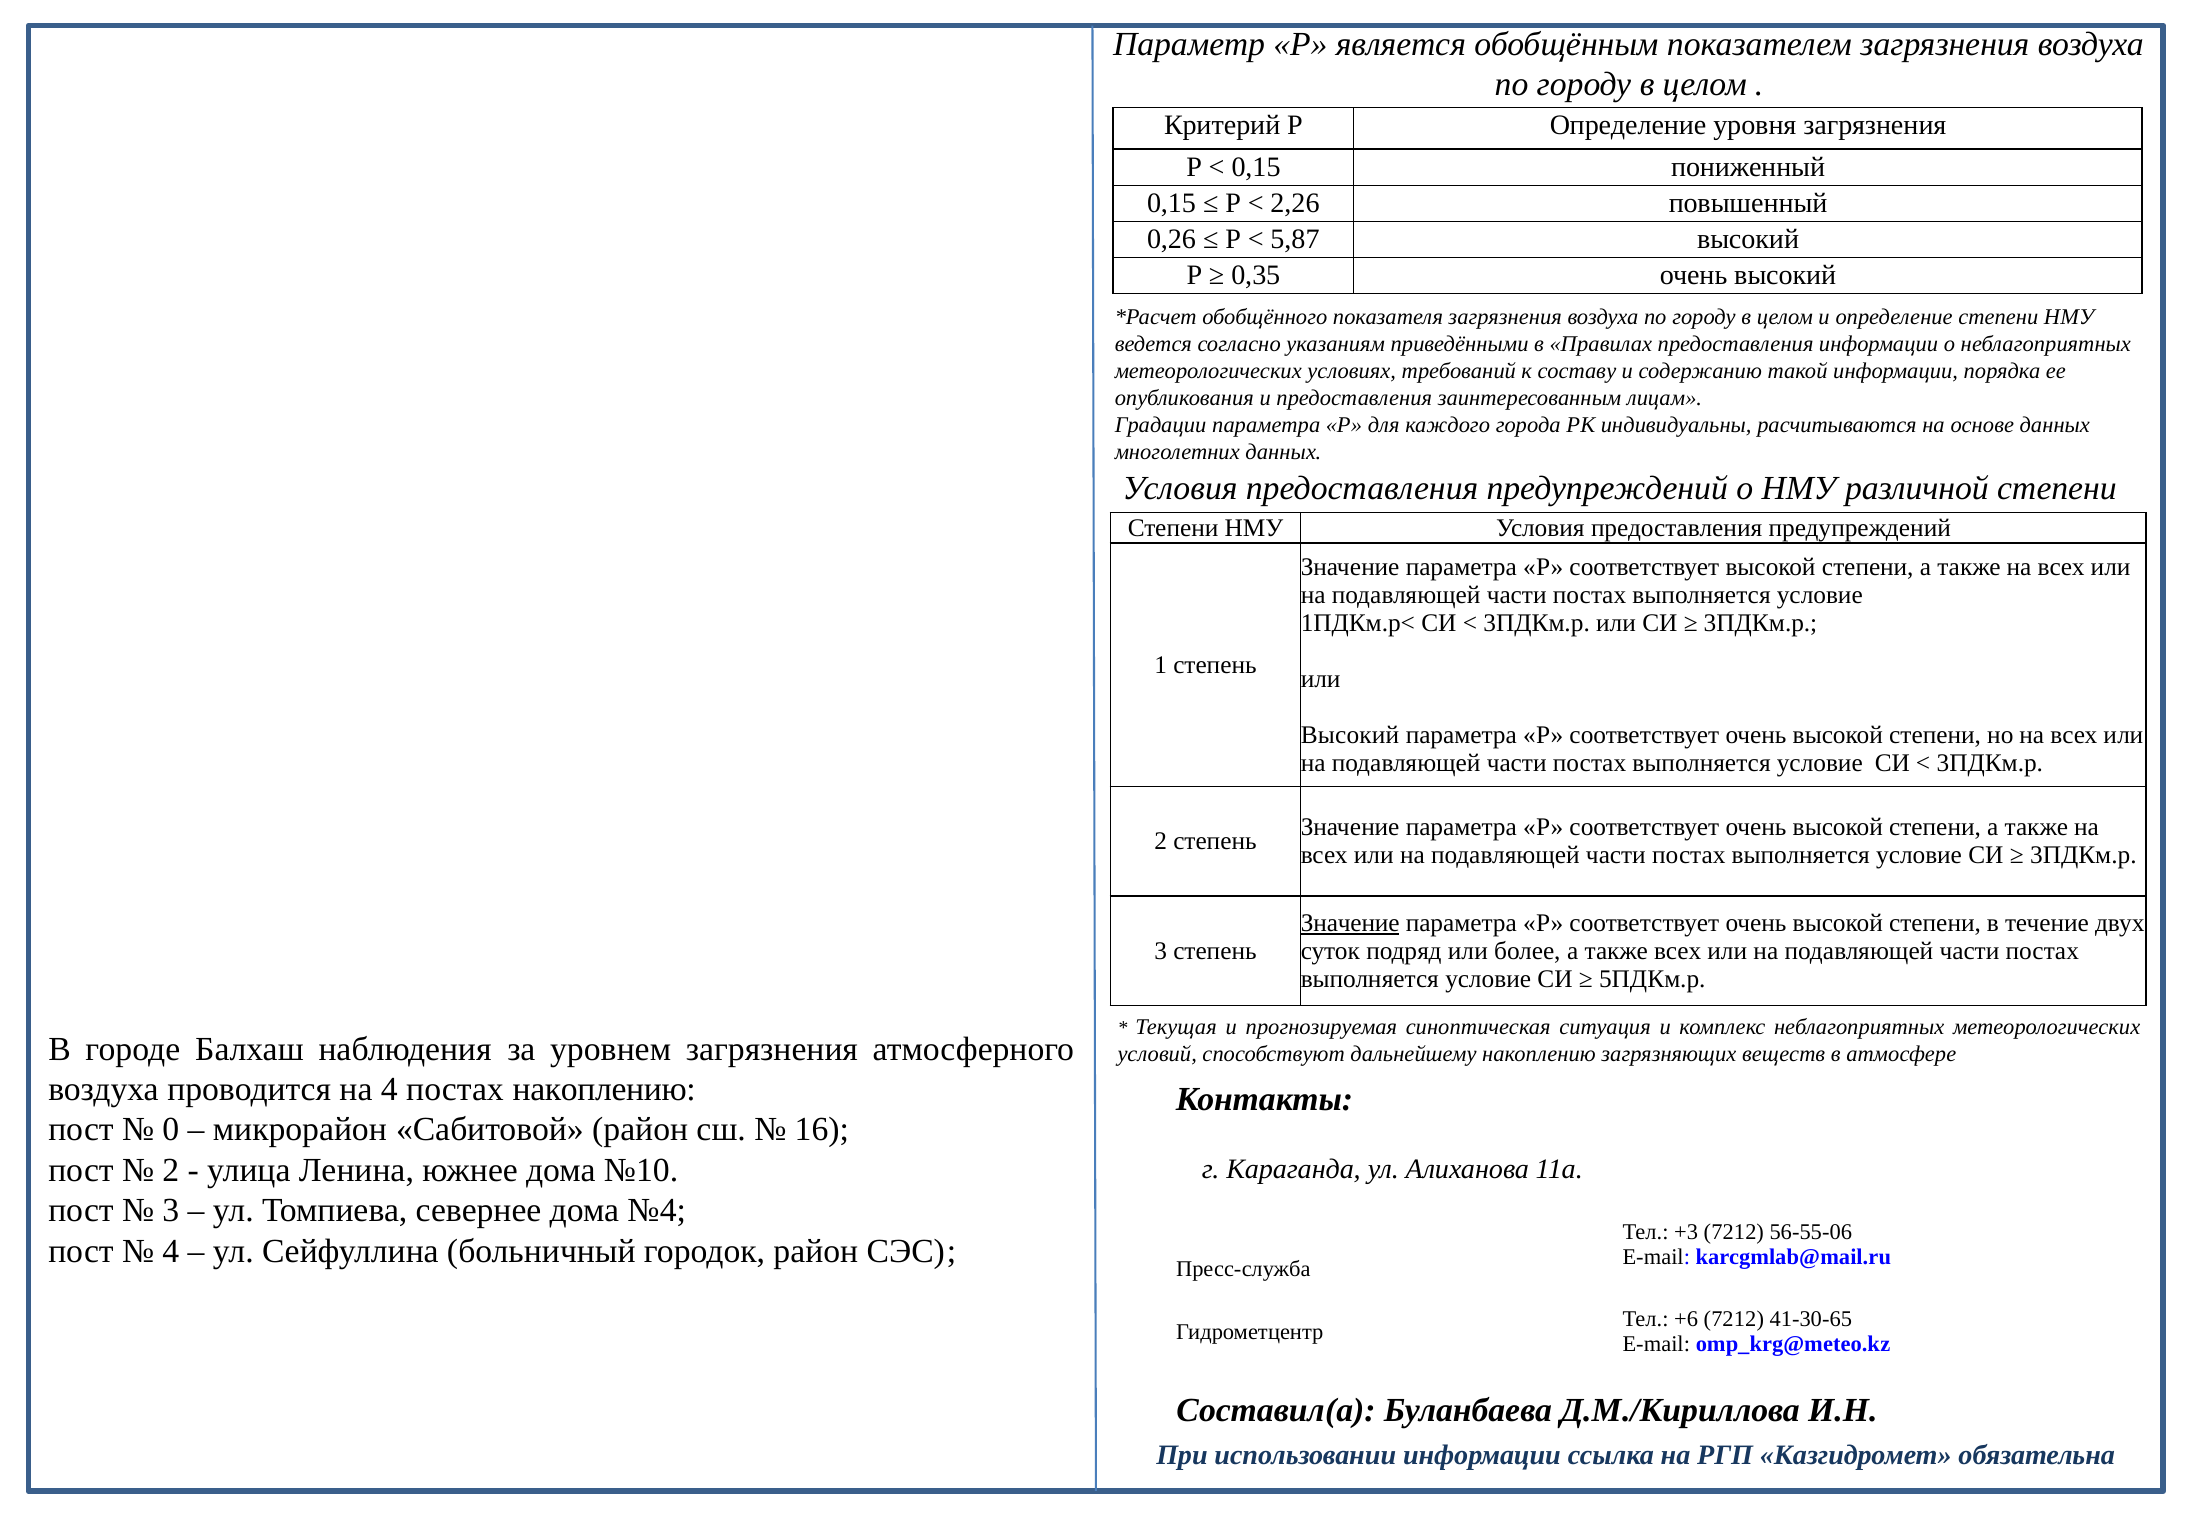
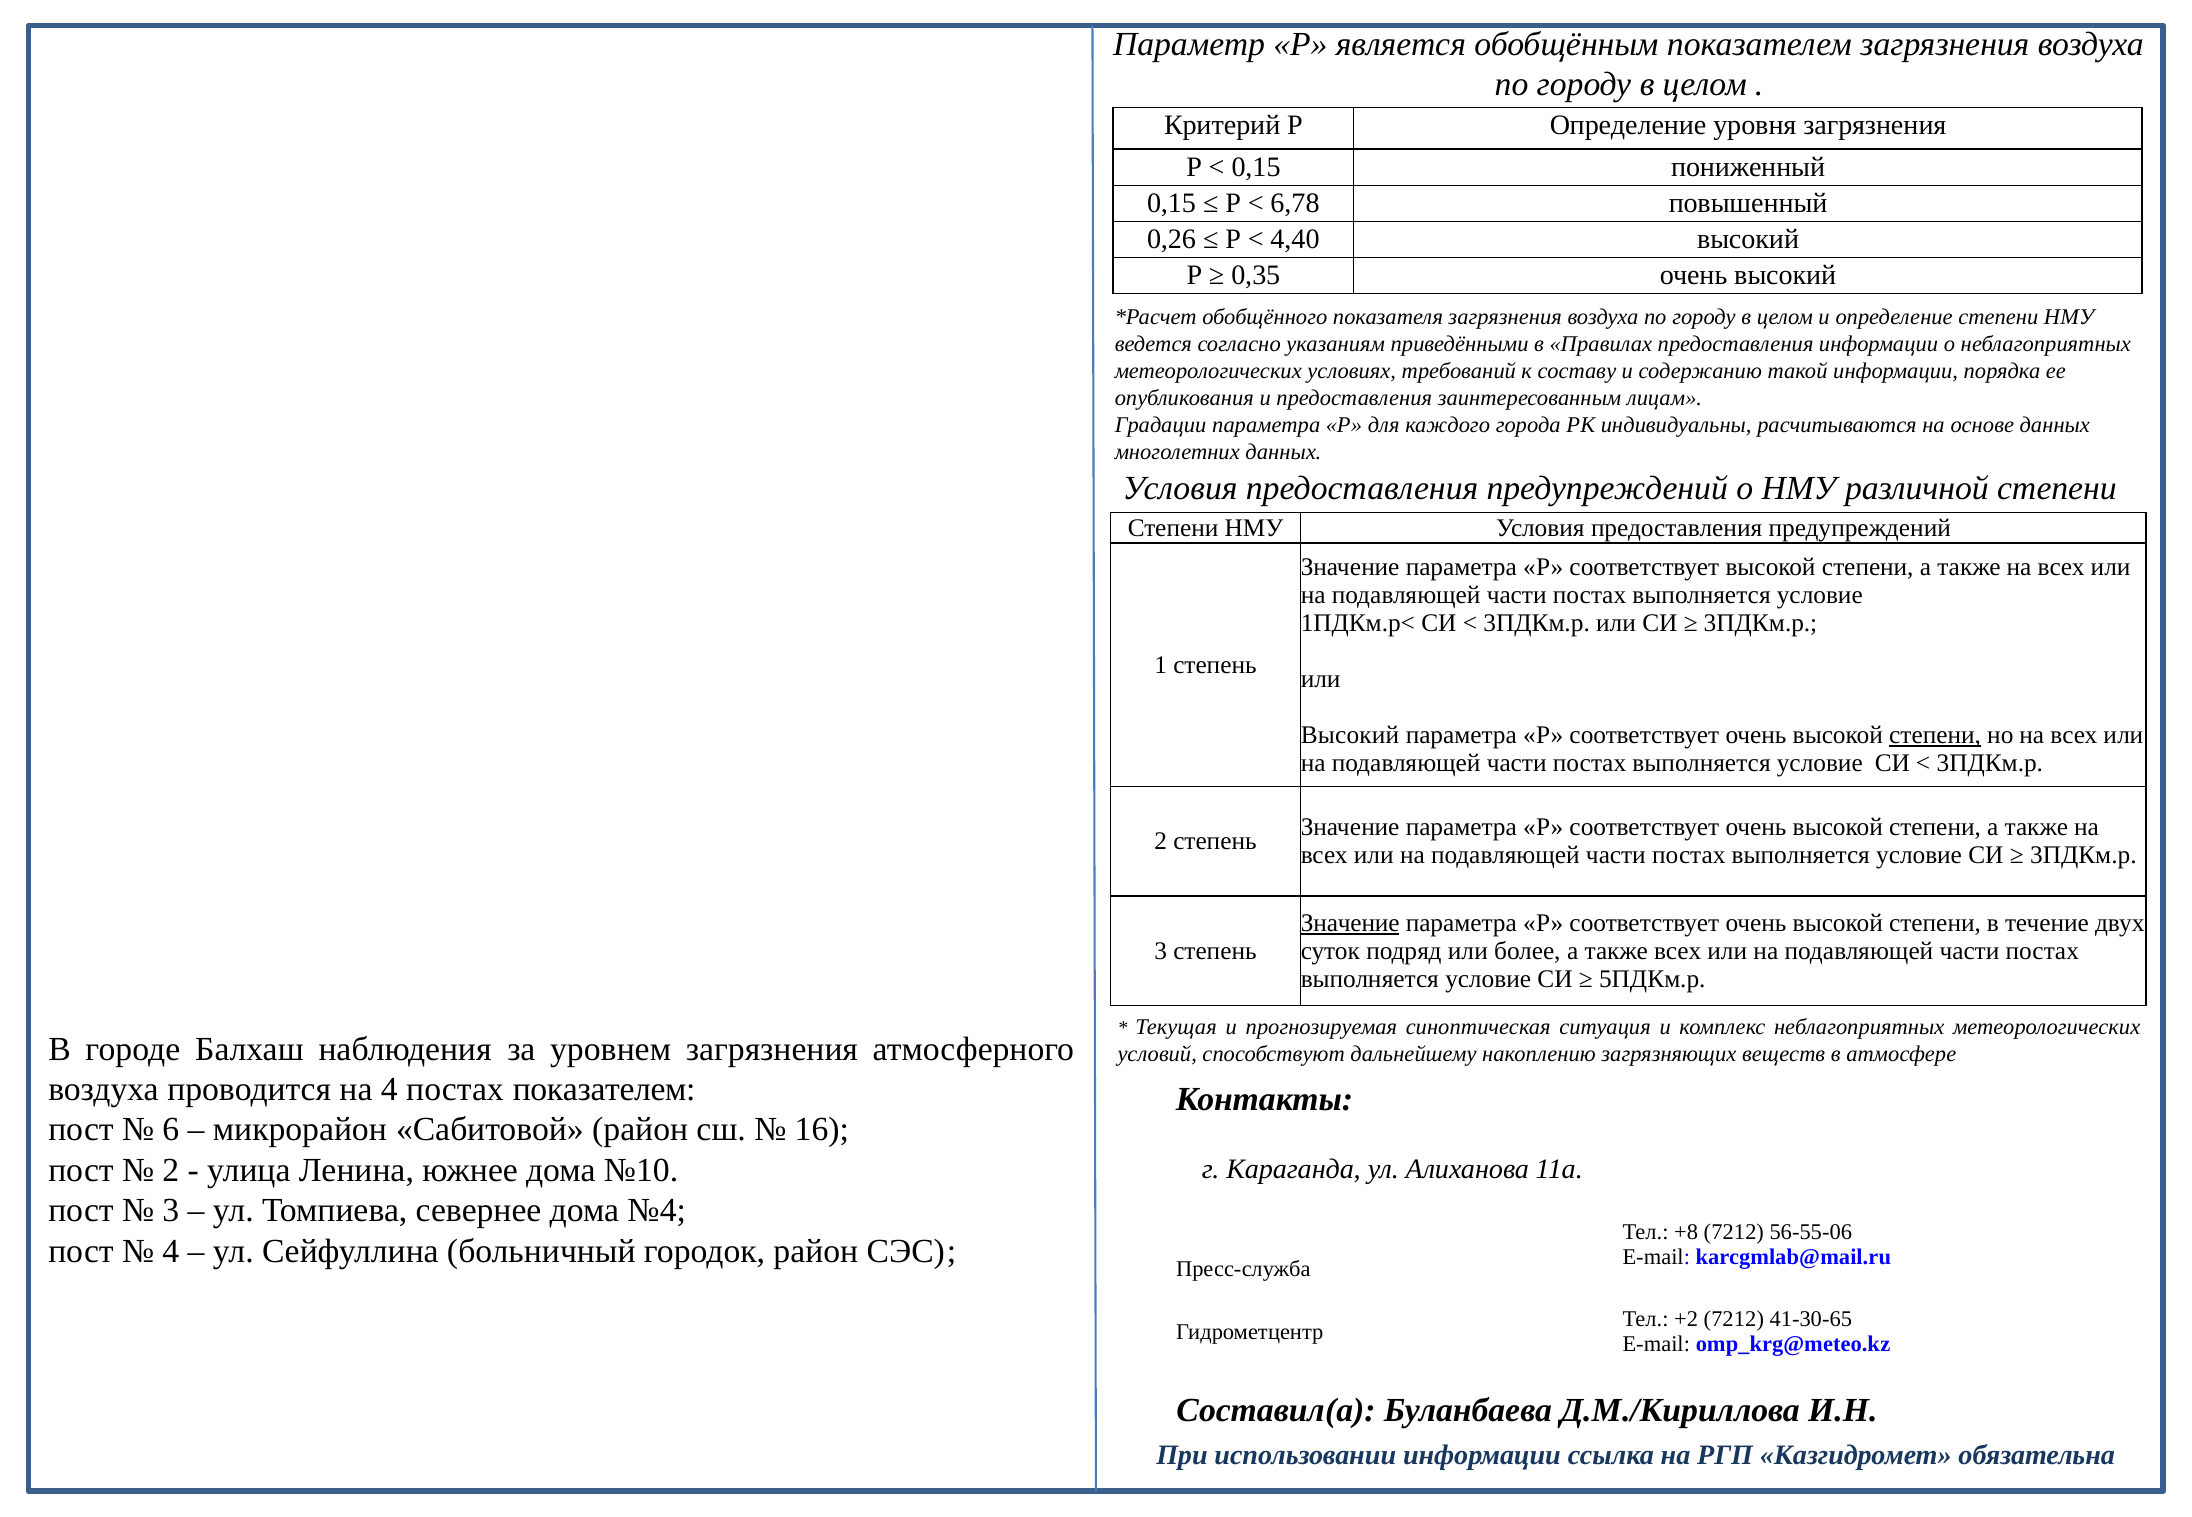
2,26: 2,26 -> 6,78
5,87: 5,87 -> 4,40
степени at (1935, 735) underline: none -> present
постах накоплению: накоплению -> показателем
0: 0 -> 6
+3: +3 -> +8
+6: +6 -> +2
